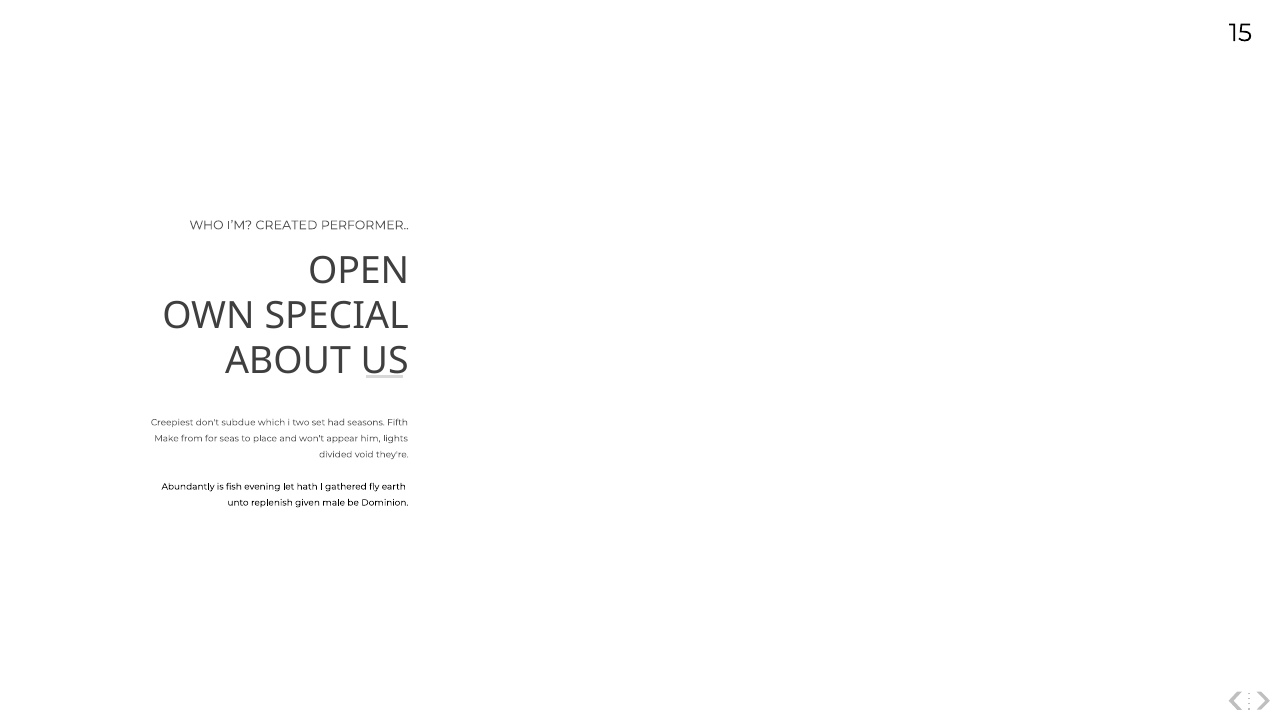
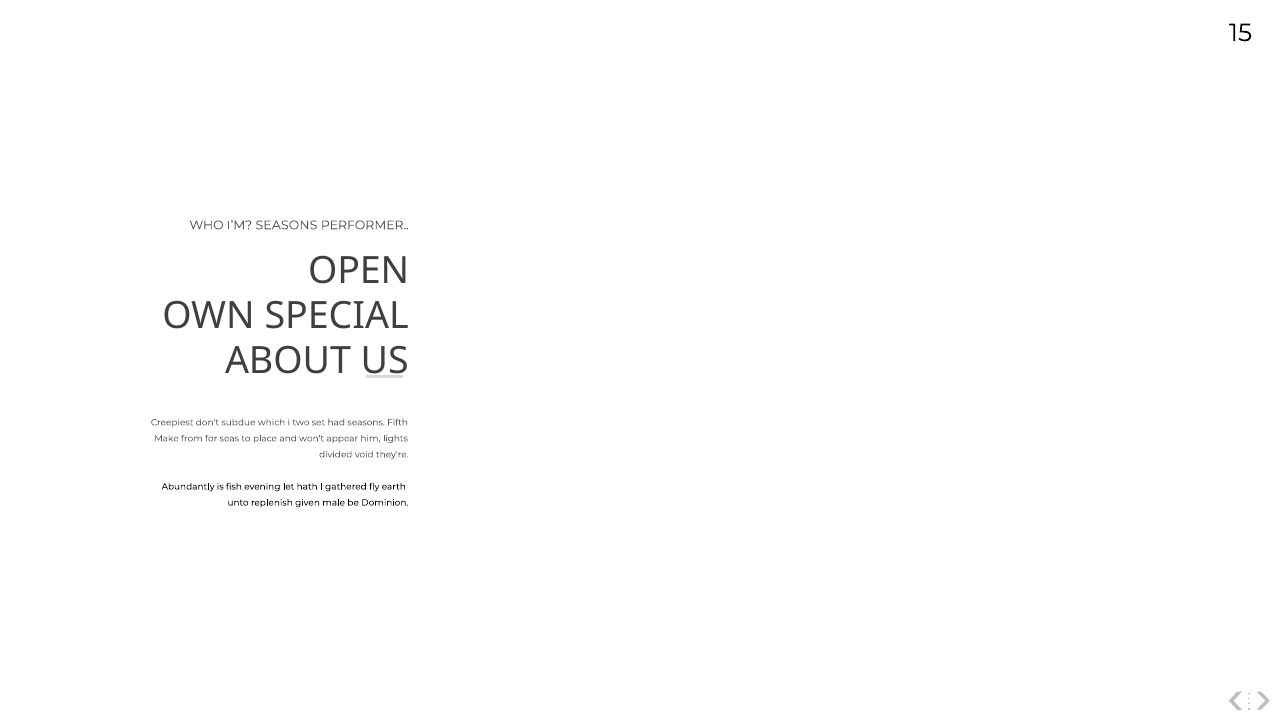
I’M CREATED: CREATED -> SEASONS
